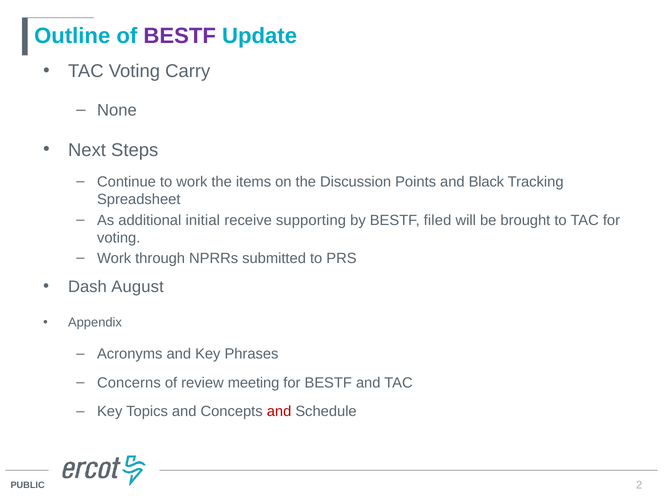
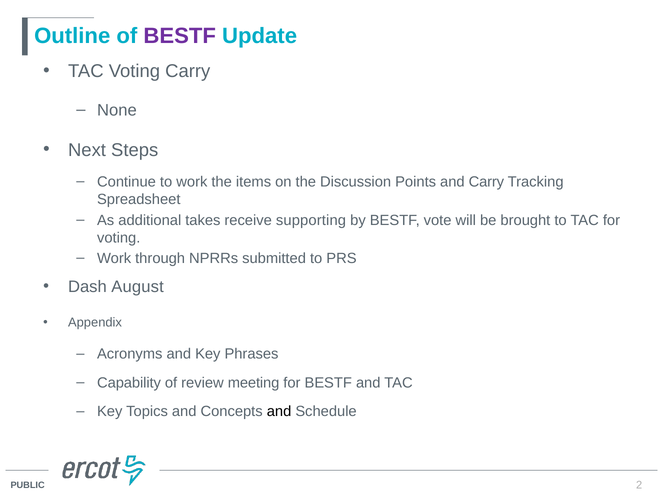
and Black: Black -> Carry
initial: initial -> takes
filed: filed -> vote
Concerns: Concerns -> Capability
and at (279, 412) colour: red -> black
